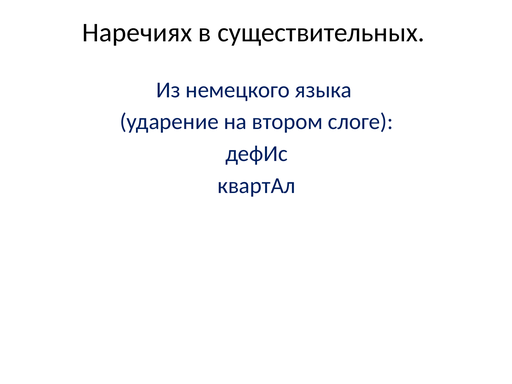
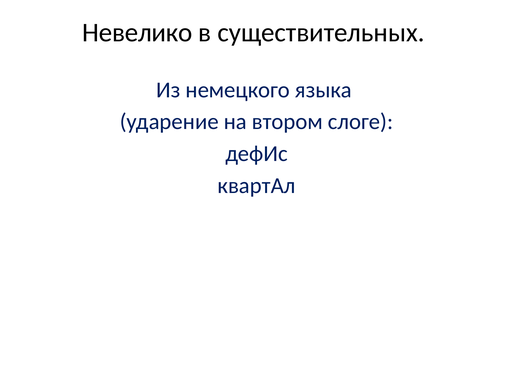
Наречиях: Наречиях -> Невелико
